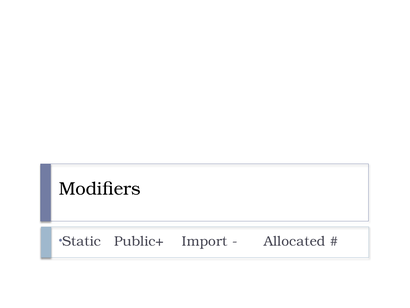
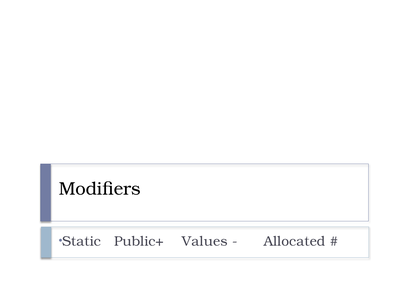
Import: Import -> Values
